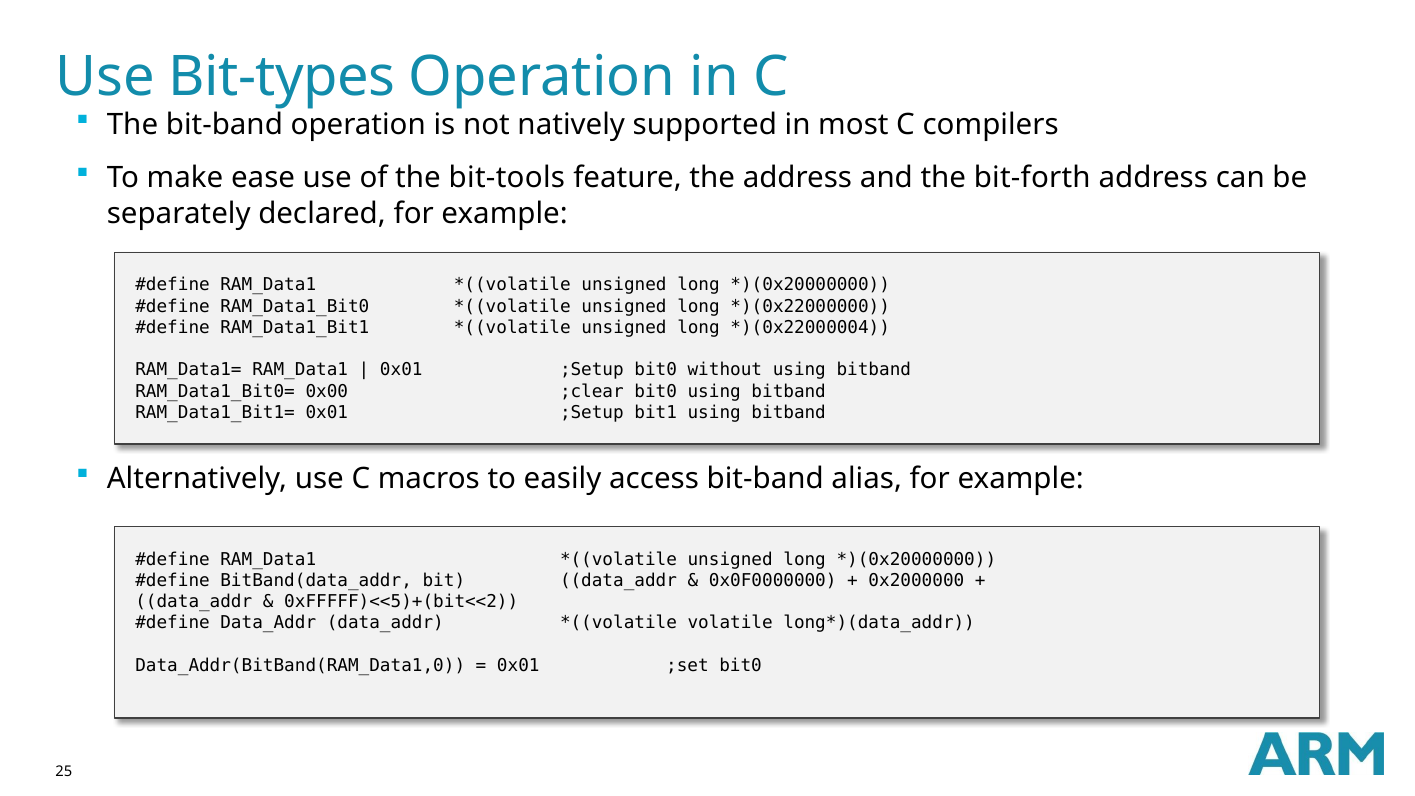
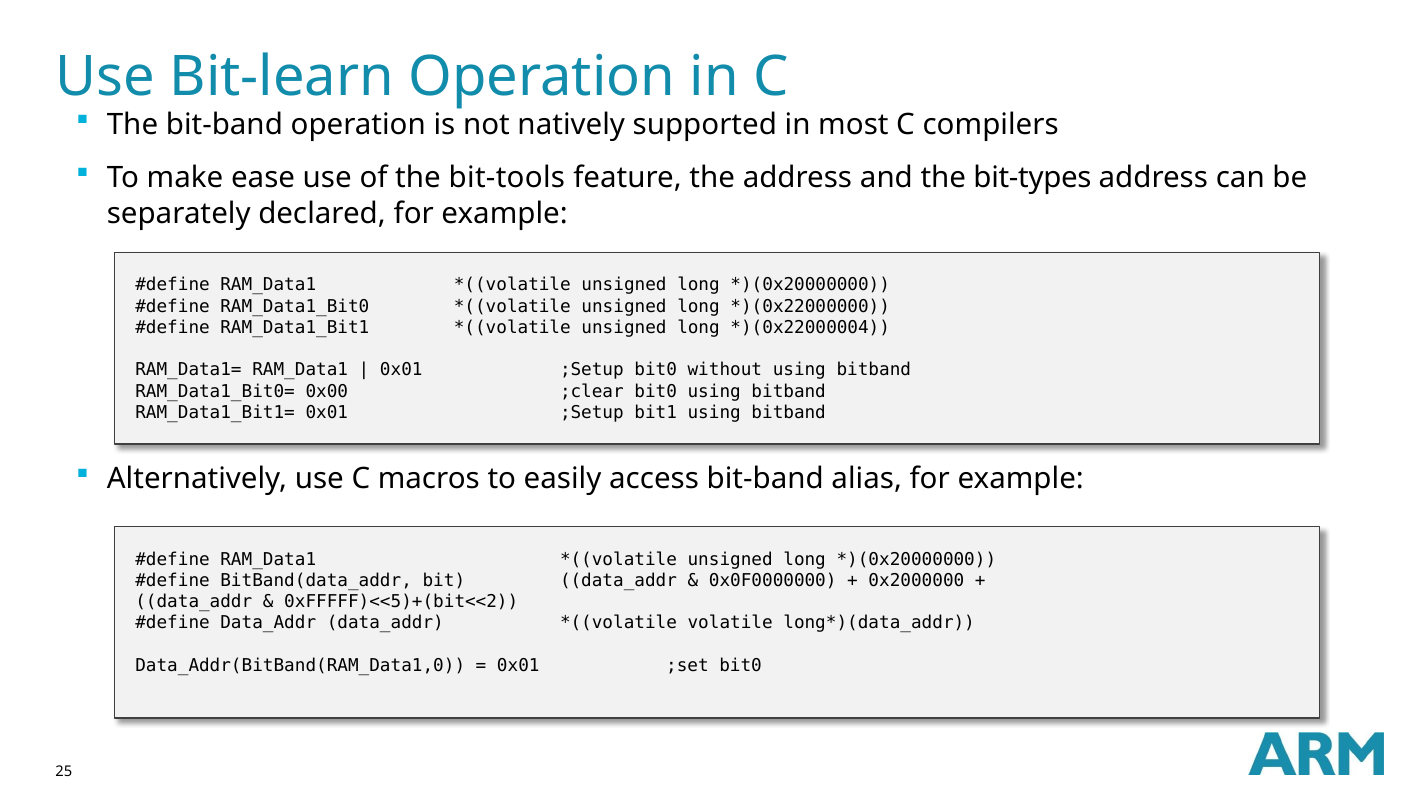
Bit-types: Bit-types -> Bit-learn
bit-forth: bit-forth -> bit-types
